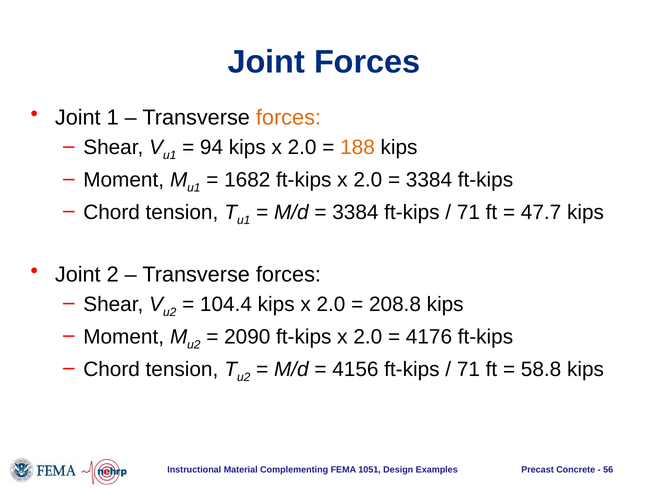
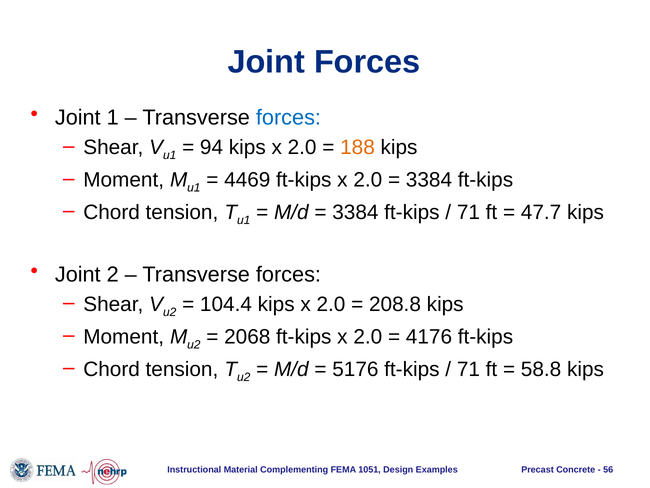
forces at (288, 118) colour: orange -> blue
1682: 1682 -> 4469
2090: 2090 -> 2068
4156: 4156 -> 5176
